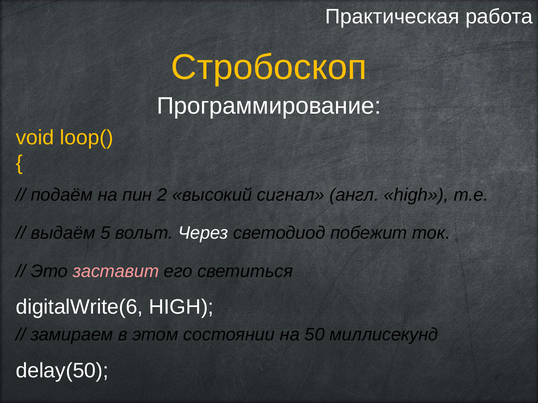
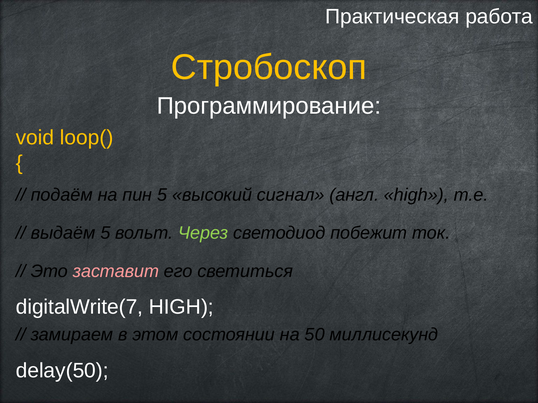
пин 2: 2 -> 5
Через colour: white -> light green
digitalWrite(6: digitalWrite(6 -> digitalWrite(7
